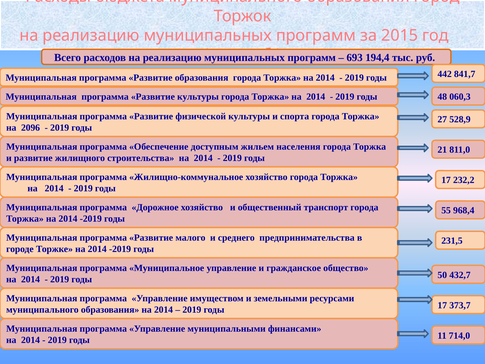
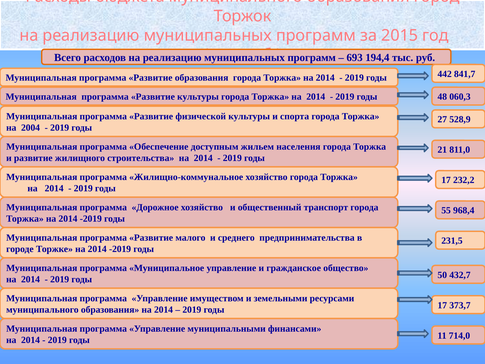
2096: 2096 -> 2004
